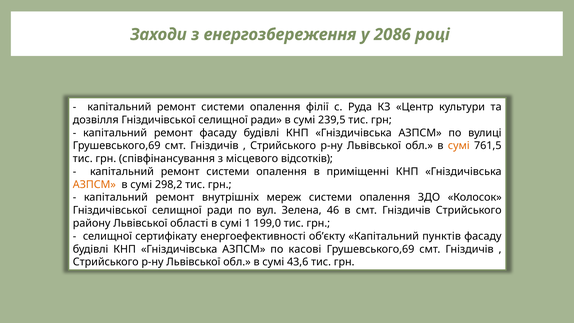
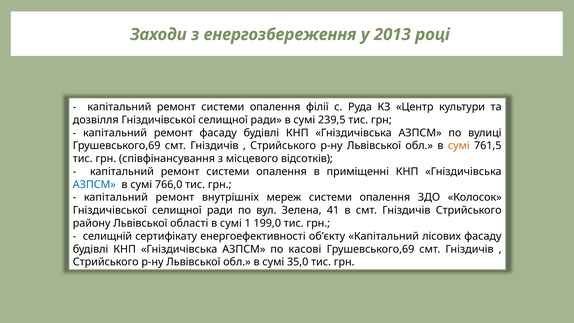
2086: 2086 -> 2013
АЗПСМ at (94, 184) colour: orange -> blue
298,2: 298,2 -> 766,0
46: 46 -> 41
селищної at (107, 236): селищної -> селищній
пунктів: пунктів -> лісових
43,6: 43,6 -> 35,0
